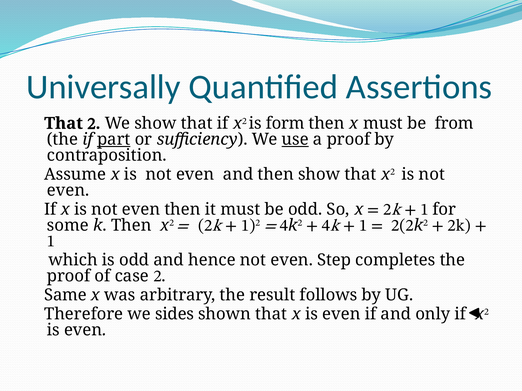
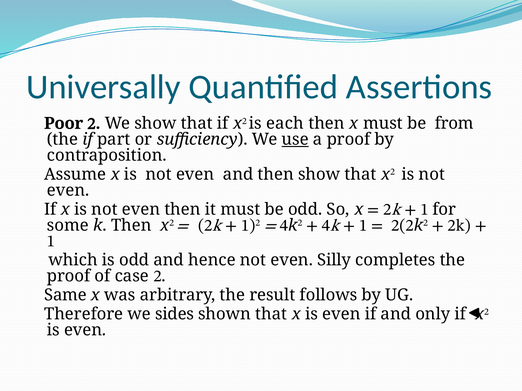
That at (64, 124): That -> Poor
form: form -> each
part underline: present -> none
Step: Step -> Silly
